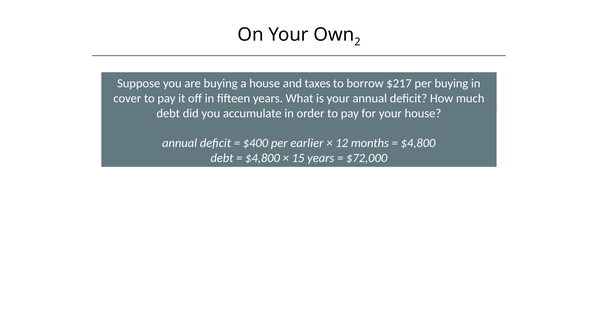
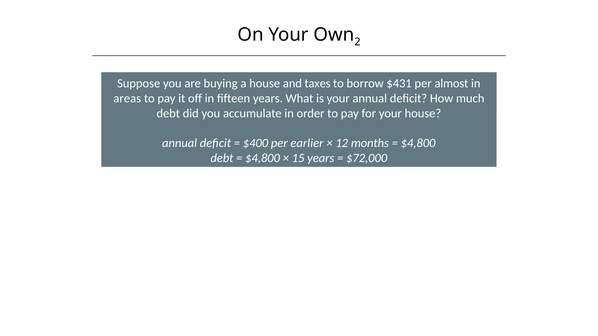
$217: $217 -> $431
per buying: buying -> almost
cover: cover -> areas
